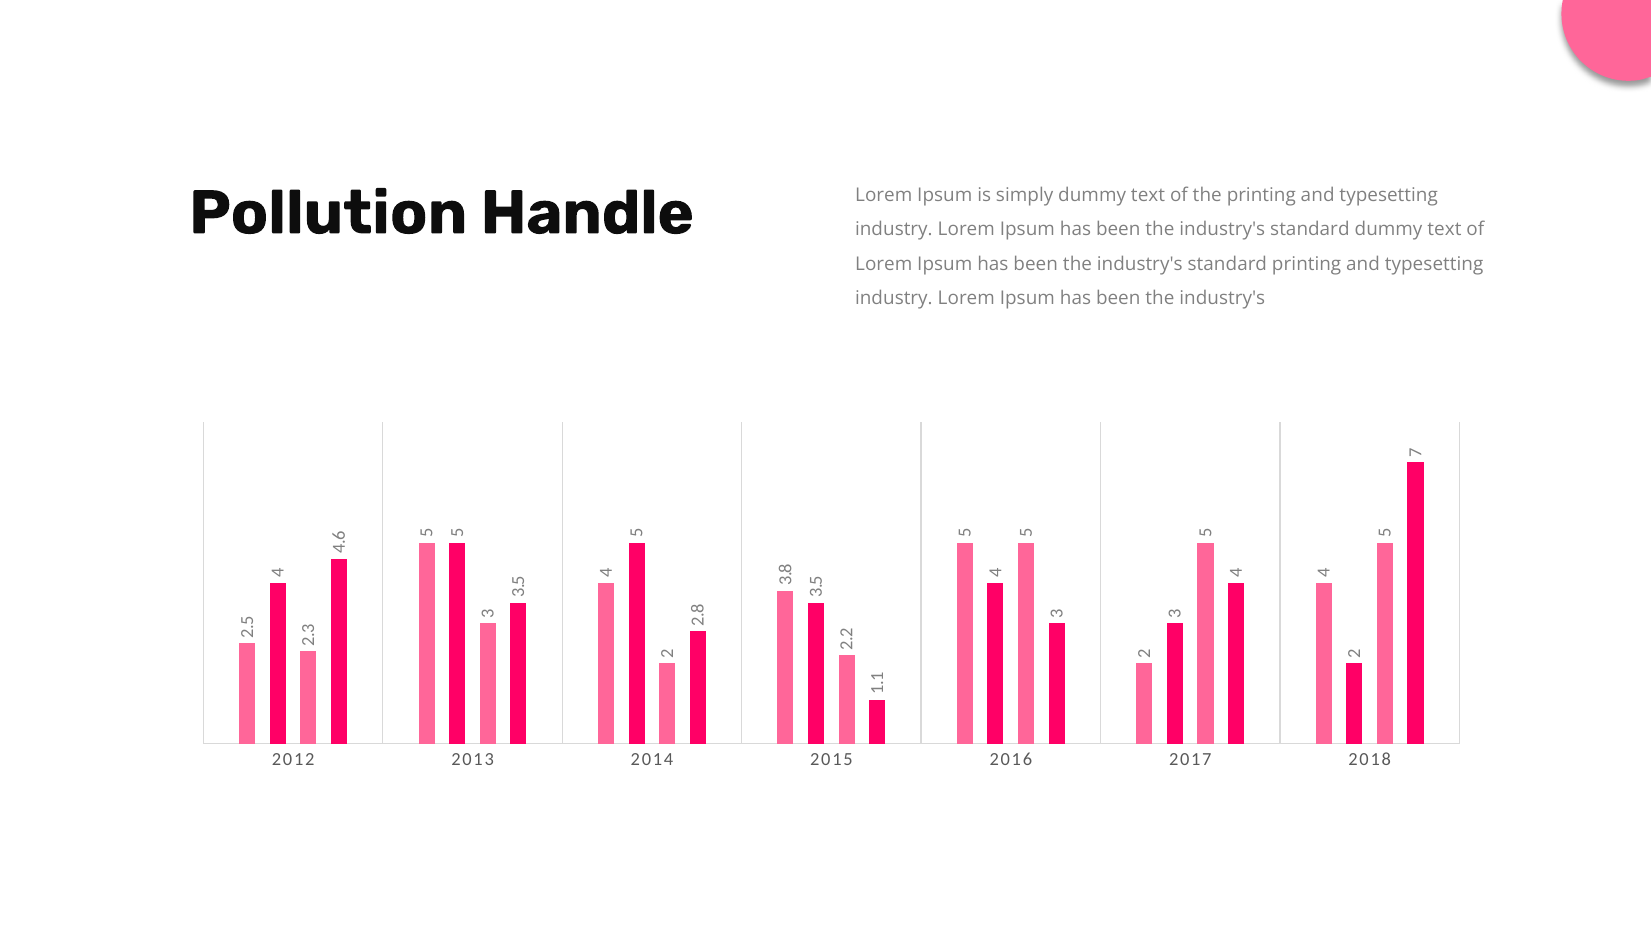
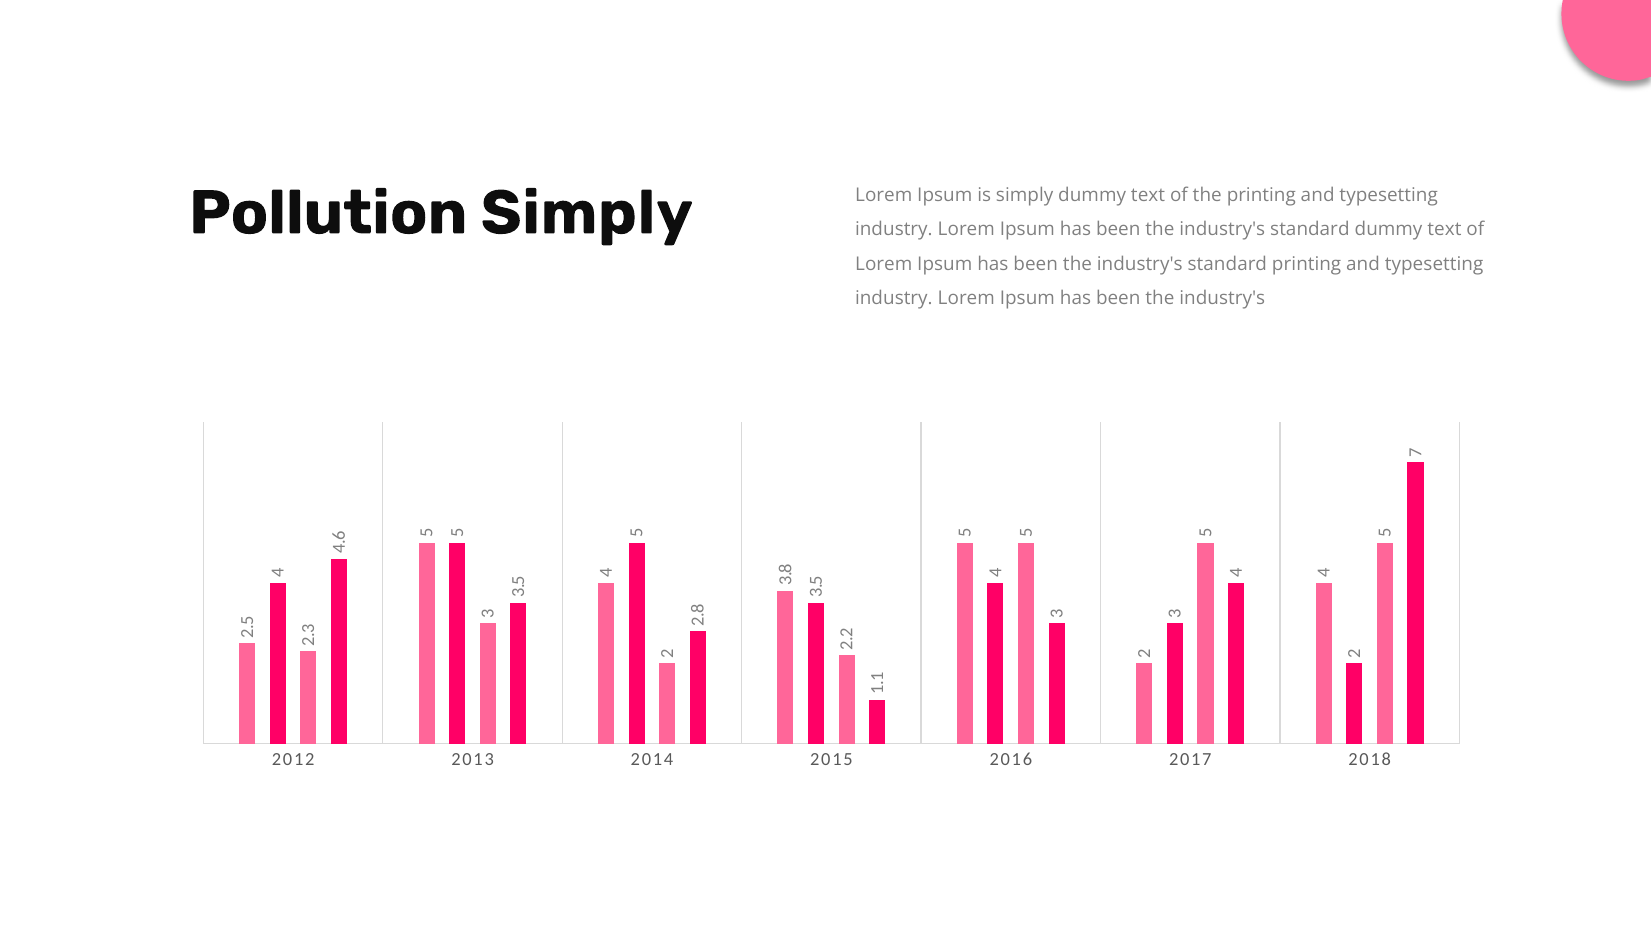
Pollution Handle: Handle -> Simply
